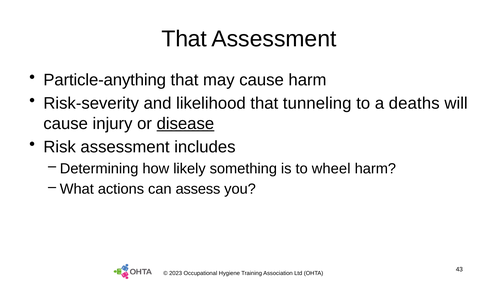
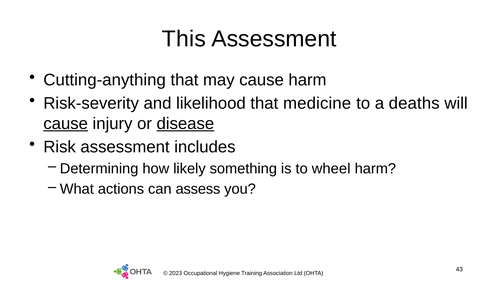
That at (184, 39): That -> This
Particle-anything: Particle-anything -> Cutting-anything
tunneling: tunneling -> medicine
cause at (66, 123) underline: none -> present
